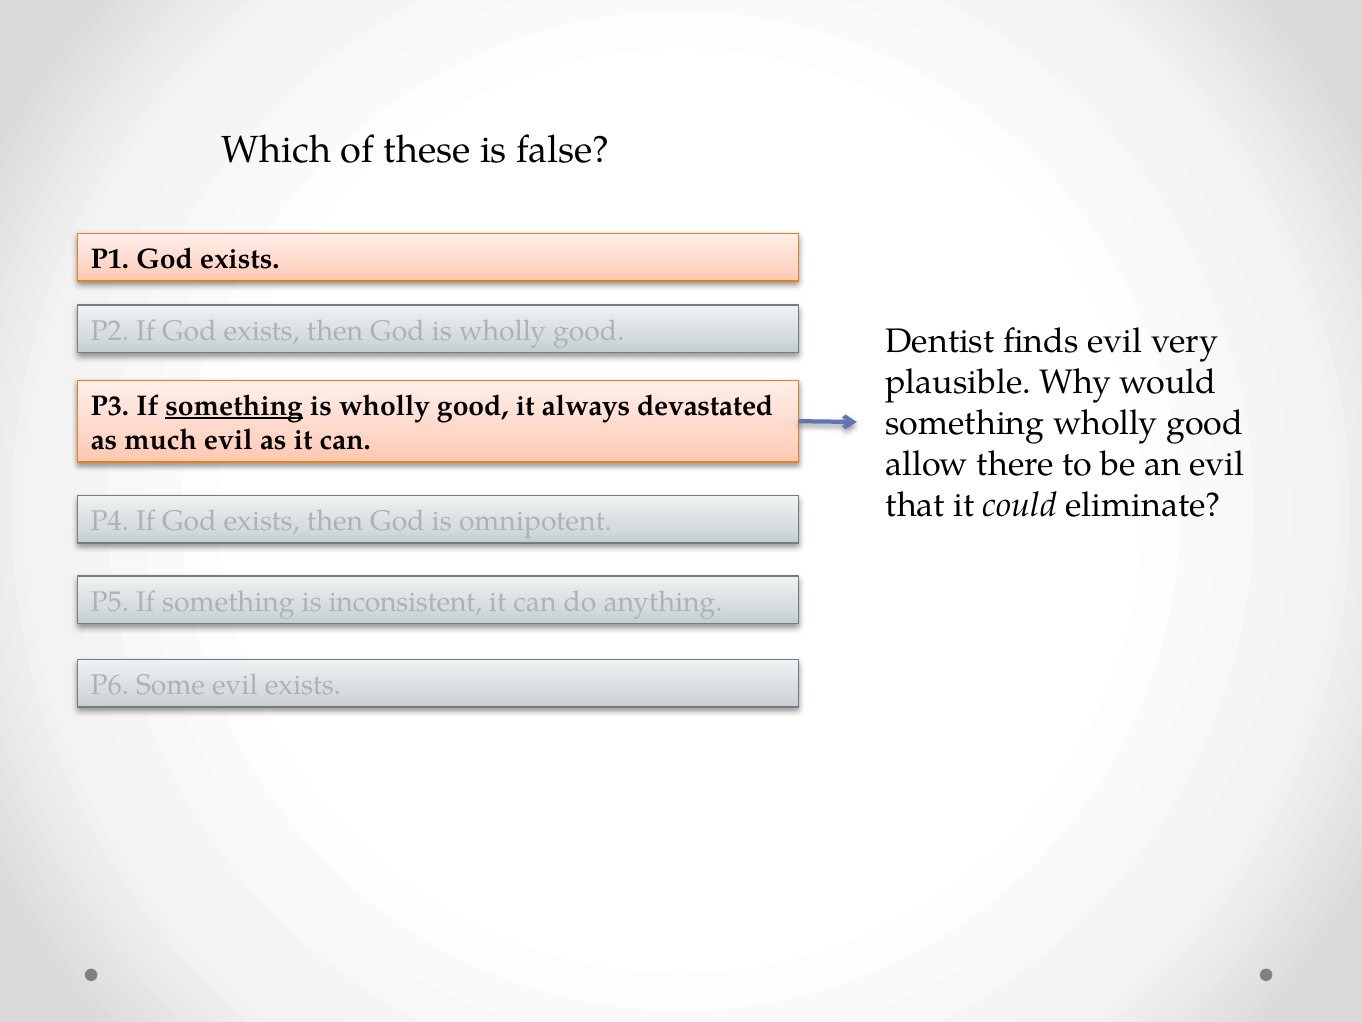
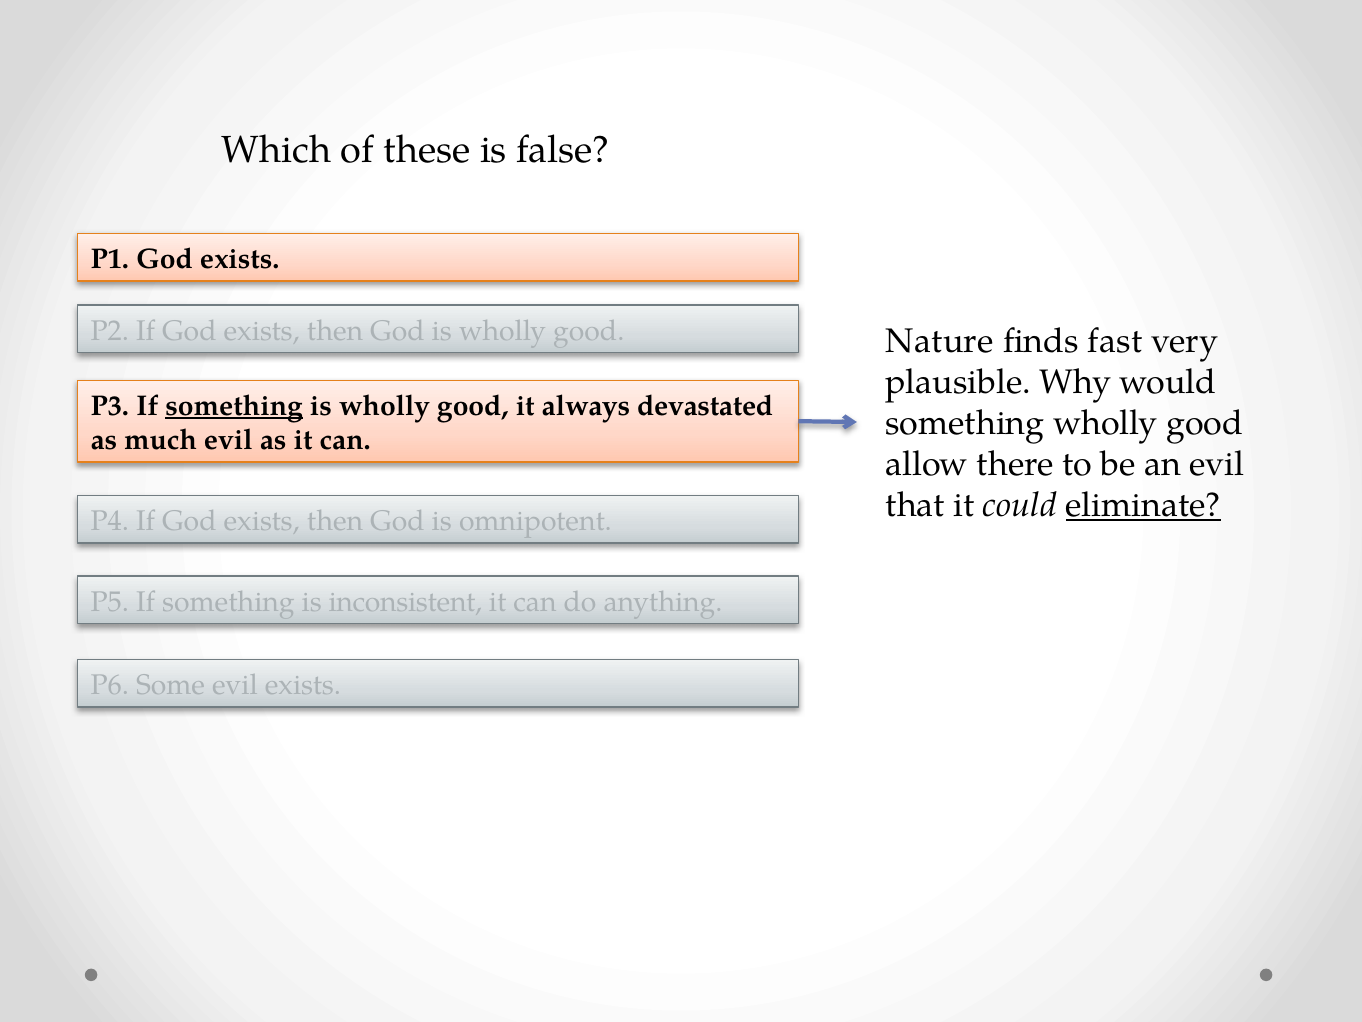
Dentist: Dentist -> Nature
finds evil: evil -> fast
eliminate underline: none -> present
